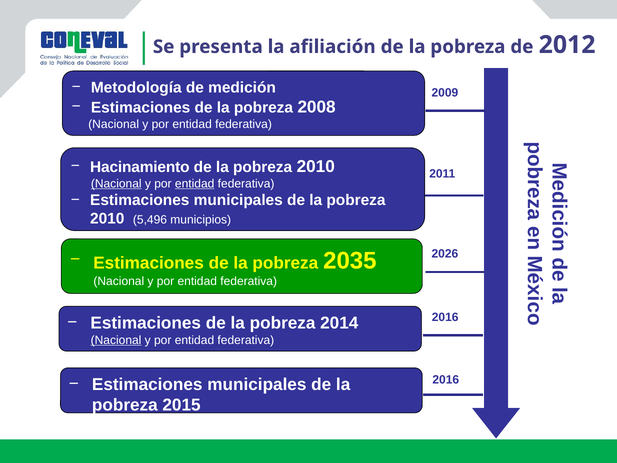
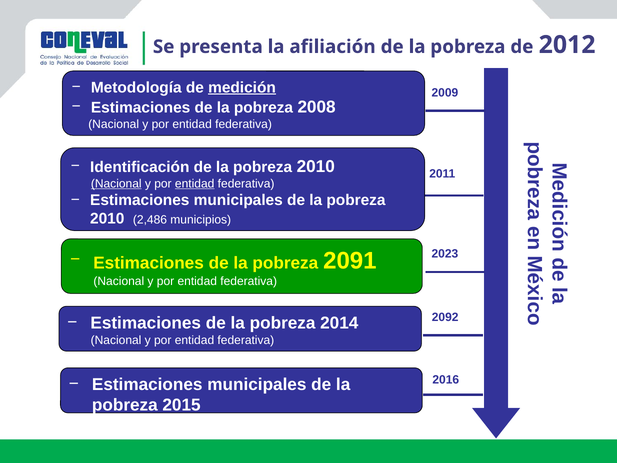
medición underline: none -> present
Hacinamiento: Hacinamiento -> Identificación
5,496: 5,496 -> 2,486
2026: 2026 -> 2023
2035: 2035 -> 2091
2016 at (445, 317): 2016 -> 2092
Nacional at (116, 340) underline: present -> none
